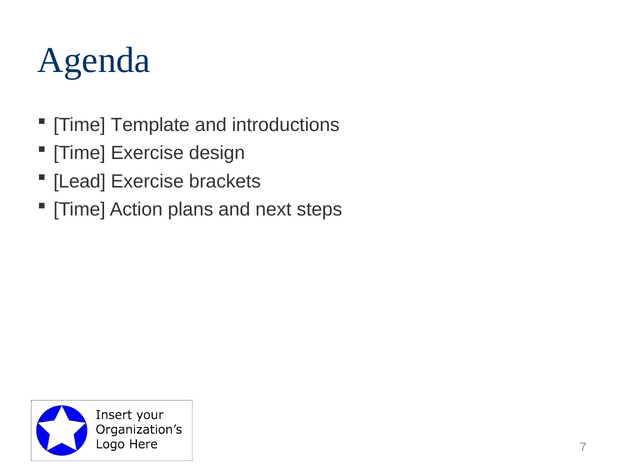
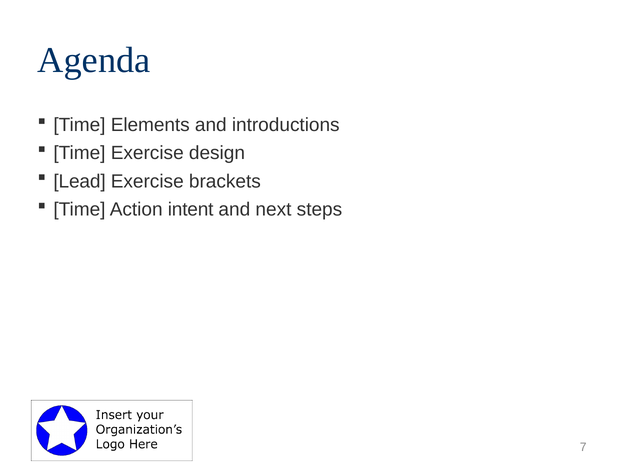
Template: Template -> Elements
plans: plans -> intent
